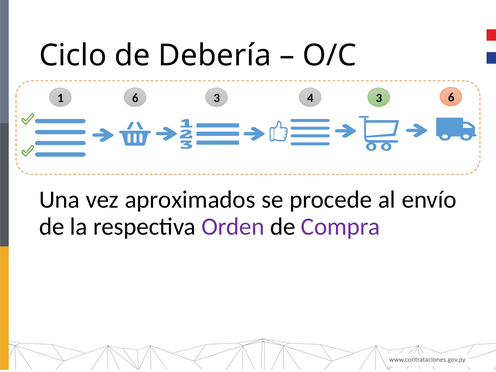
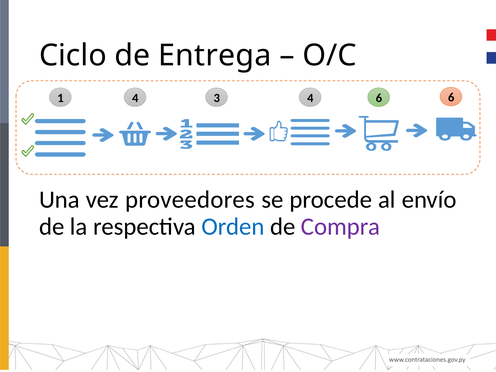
Debería: Debería -> Entrega
1 6: 6 -> 4
3 3: 3 -> 6
aproximados: aproximados -> proveedores
Orden colour: purple -> blue
